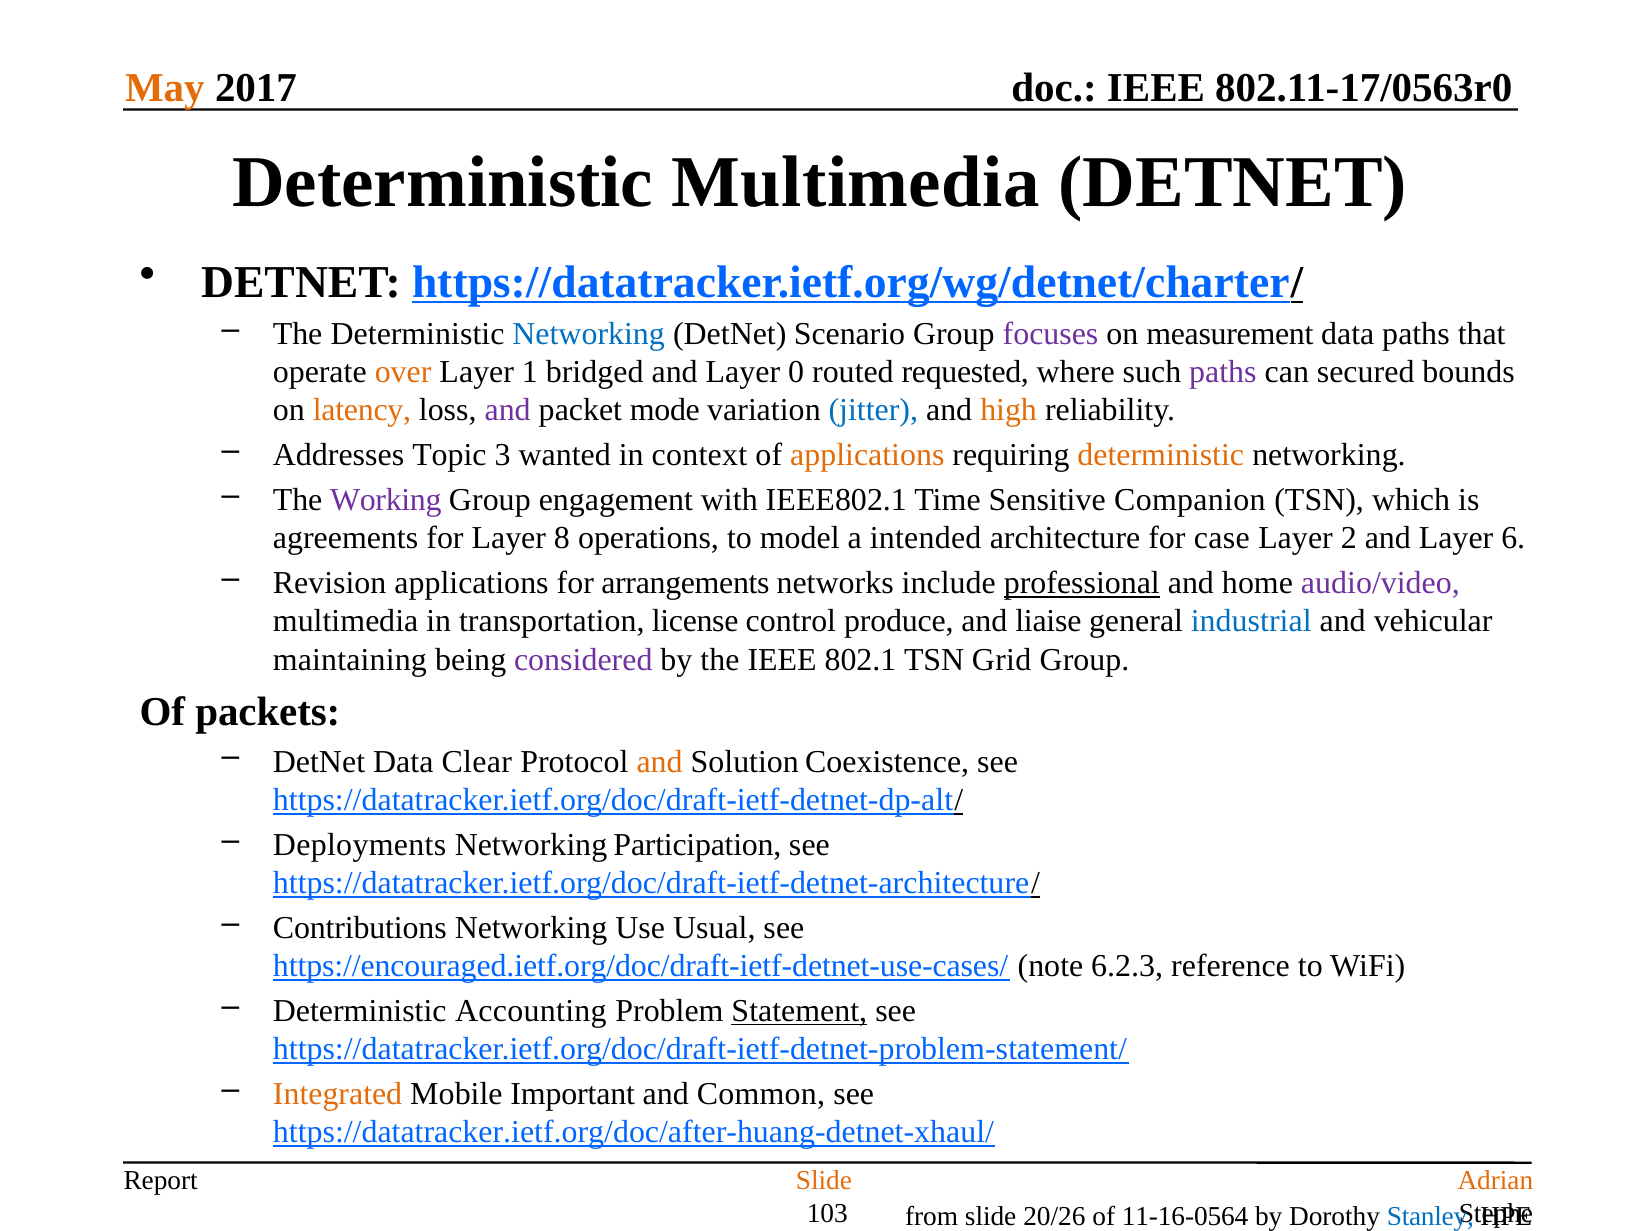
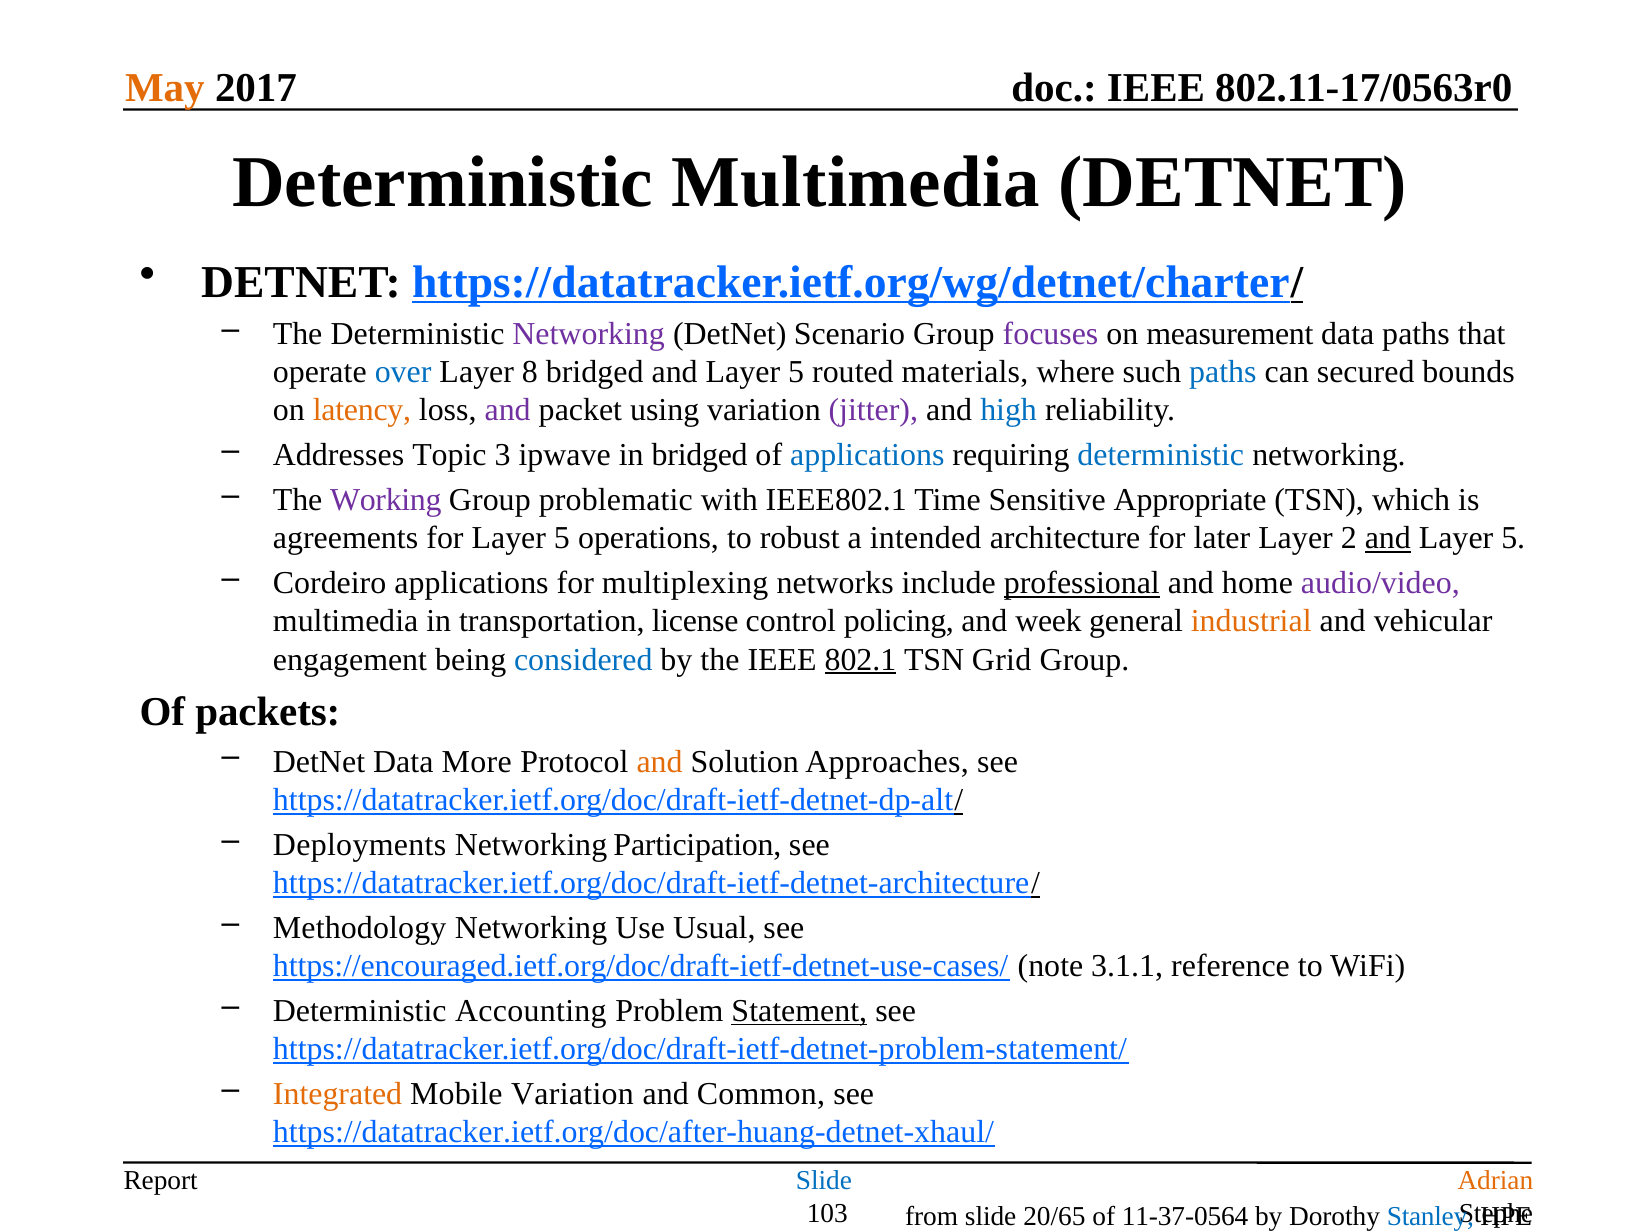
Networking at (589, 334) colour: blue -> purple
over colour: orange -> blue
1: 1 -> 8
bridged and Layer 0: 0 -> 5
requested: requested -> materials
paths at (1223, 372) colour: purple -> blue
mode: mode -> using
jitter colour: blue -> purple
high colour: orange -> blue
wanted: wanted -> ipwave
in context: context -> bridged
applications at (867, 455) colour: orange -> blue
deterministic at (1161, 455) colour: orange -> blue
engagement: engagement -> problematic
Companion: Companion -> Appropriate
for Layer 8: 8 -> 5
model: model -> robust
case: case -> later
and at (1388, 538) underline: none -> present
6 at (1513, 538): 6 -> 5
Revision: Revision -> Cordeiro
arrangements: arrangements -> multiplexing
produce: produce -> policing
liaise: liaise -> week
industrial colour: blue -> orange
maintaining: maintaining -> engagement
considered colour: purple -> blue
802.1 underline: none -> present
Clear: Clear -> More
Coexistence: Coexistence -> Approaches
Contributions: Contributions -> Methodology
6.2.3: 6.2.3 -> 3.1.1
Mobile Important: Important -> Variation
Slide at (824, 1180) colour: orange -> blue
20/26: 20/26 -> 20/65
11-16-0564: 11-16-0564 -> 11-37-0564
